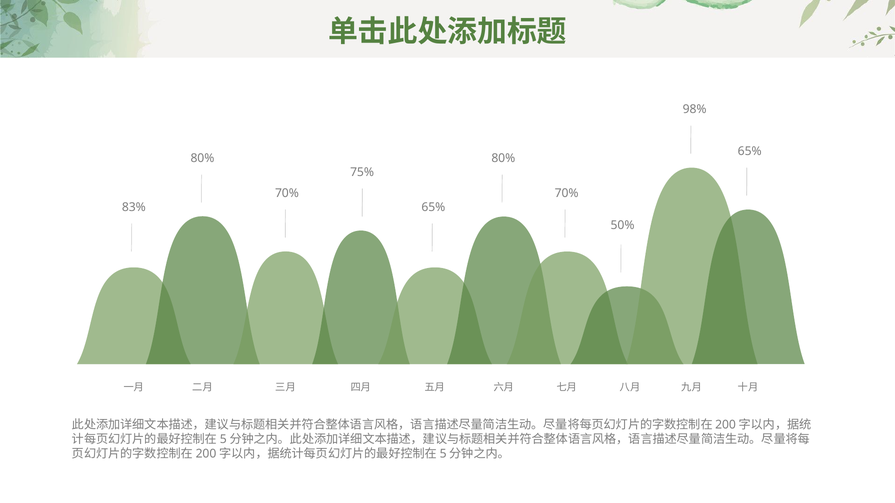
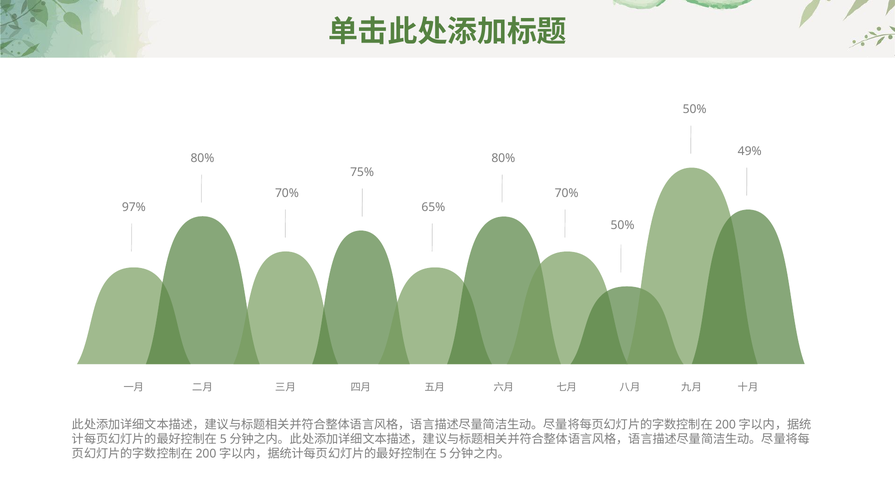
98% at (695, 109): 98% -> 50%
65% at (750, 151): 65% -> 49%
83%: 83% -> 97%
